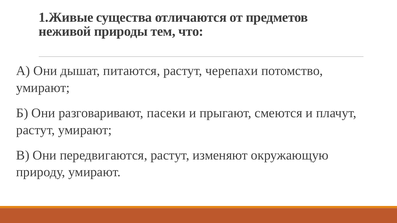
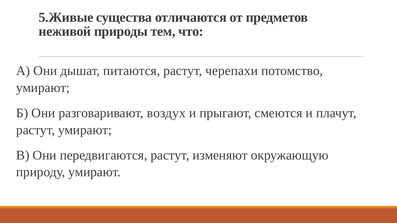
1.Живые: 1.Живые -> 5.Живые
пасеки: пасеки -> воздух
